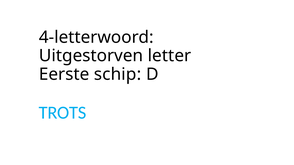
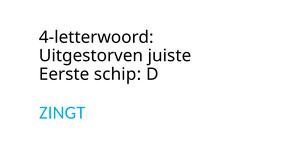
letter: letter -> juiste
TROTS: TROTS -> ZINGT
